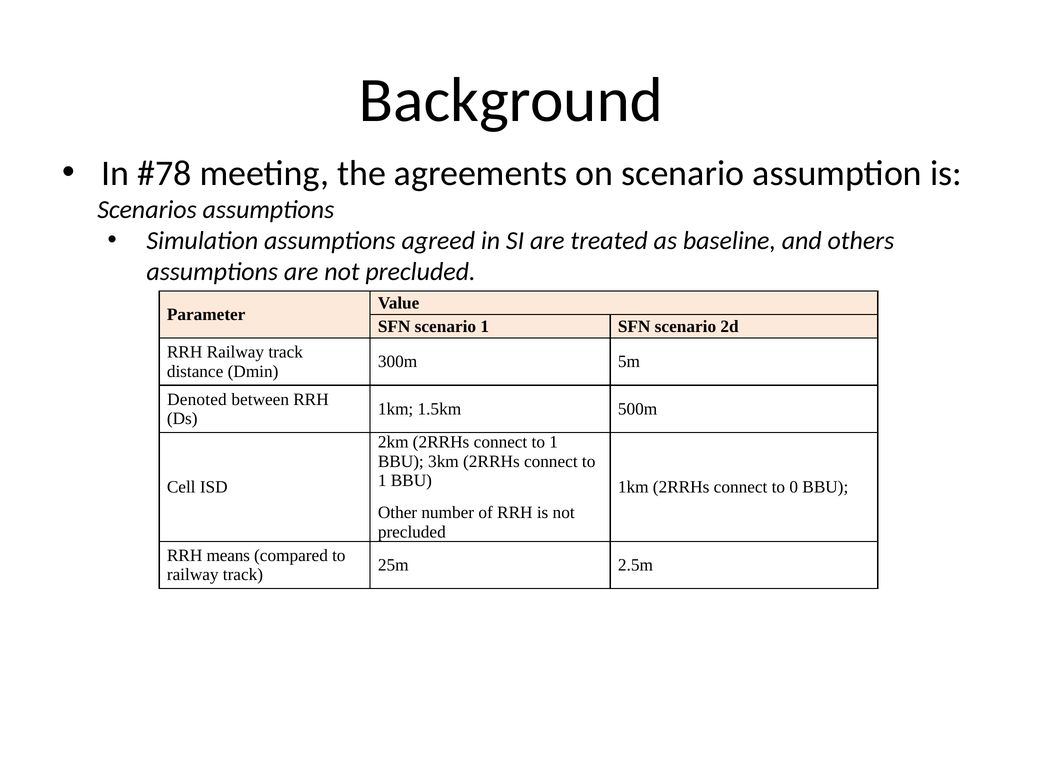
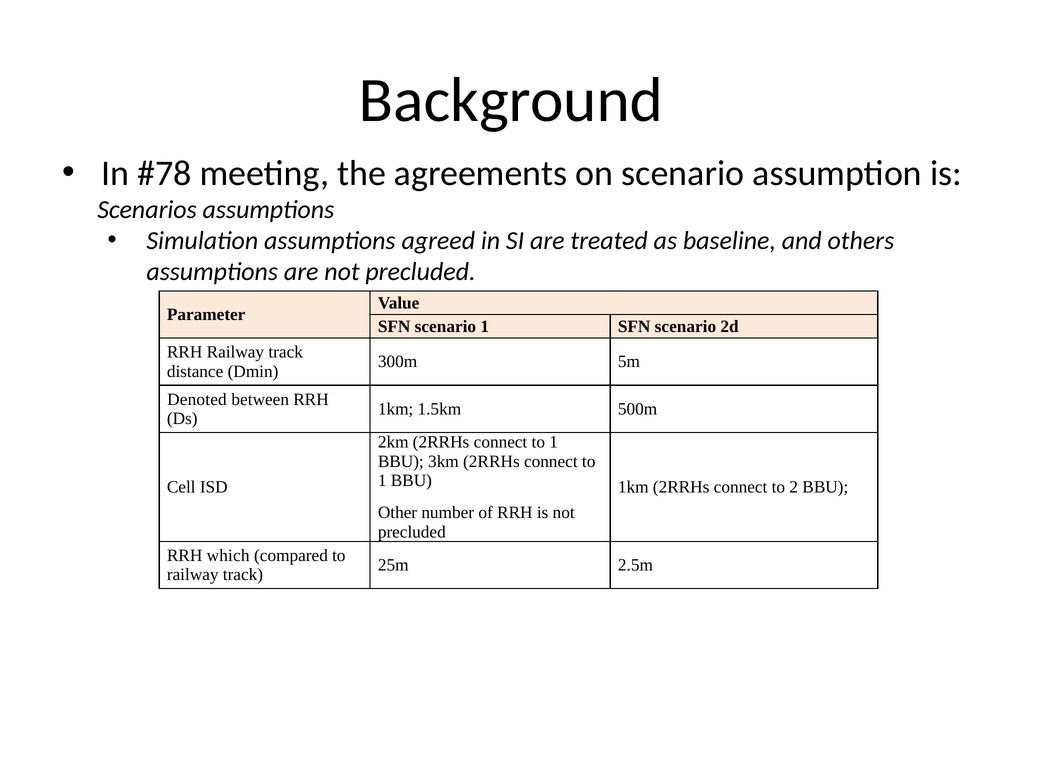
0: 0 -> 2
means: means -> which
